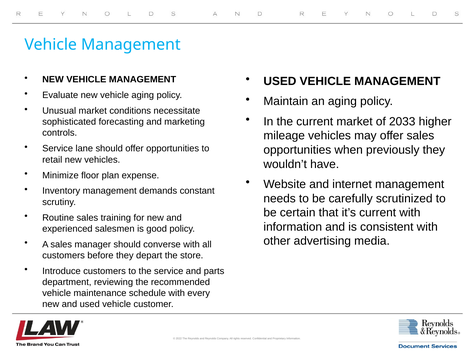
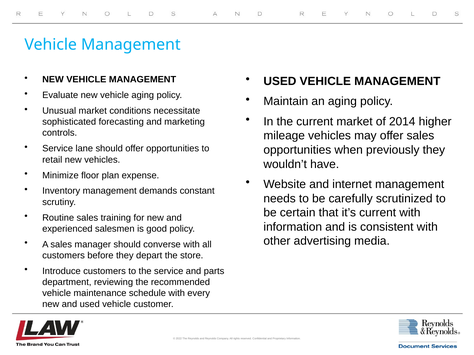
2033: 2033 -> 2014
